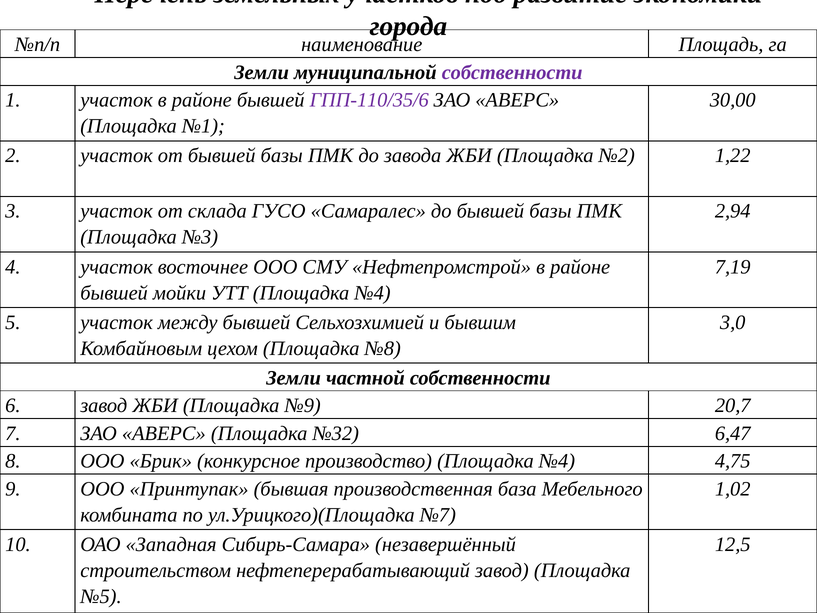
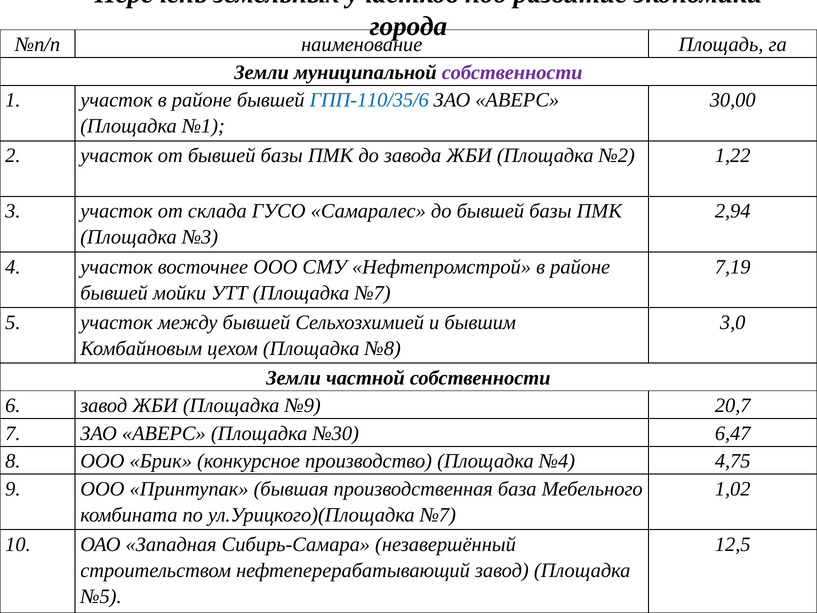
ГПП-110/35/6 colour: purple -> blue
УТТ Площадка №4: №4 -> №7
№32: №32 -> №30
